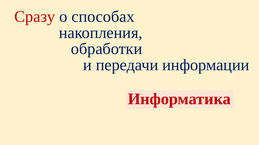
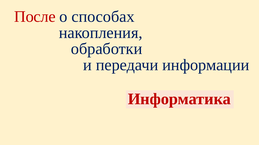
Сразу: Сразу -> После
